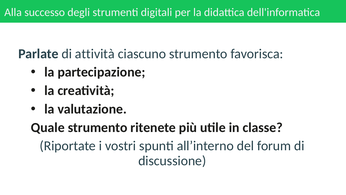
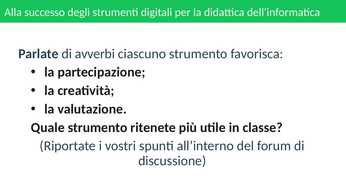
attività: attività -> avverbi
